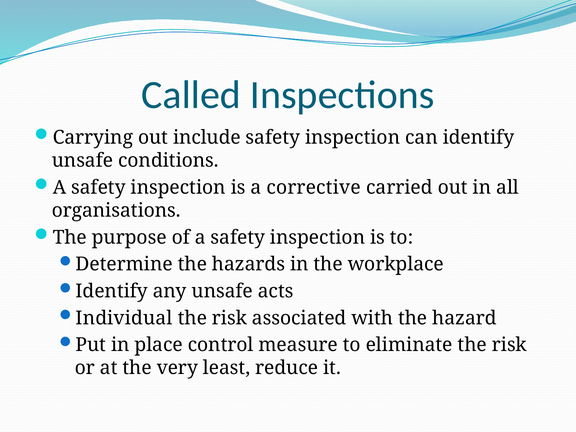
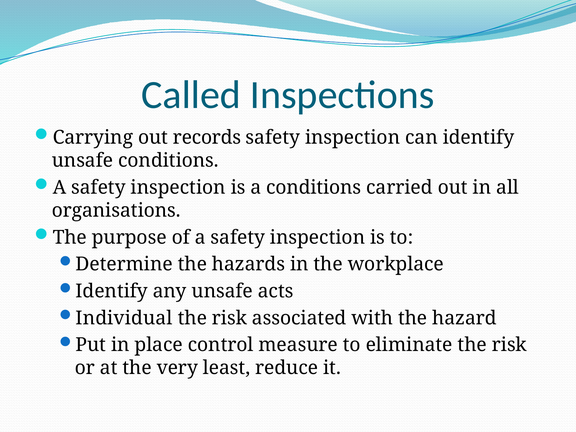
include: include -> records
a corrective: corrective -> conditions
